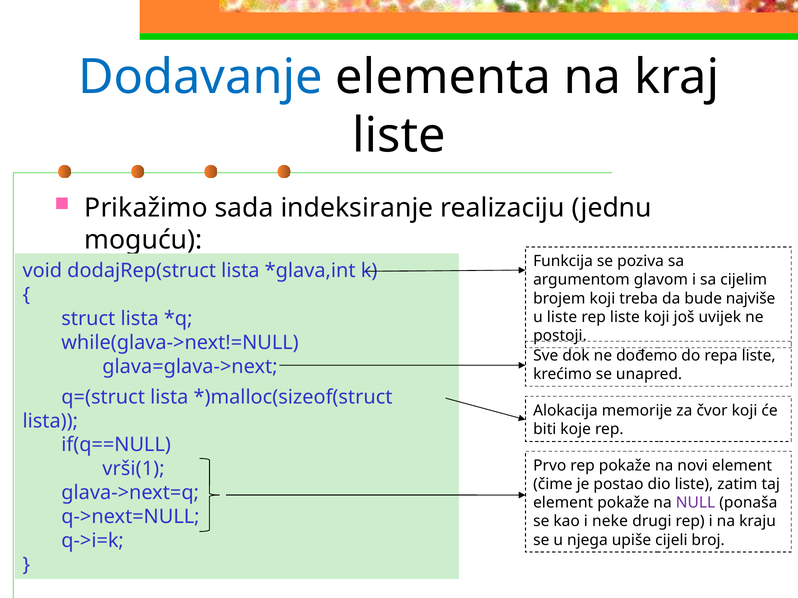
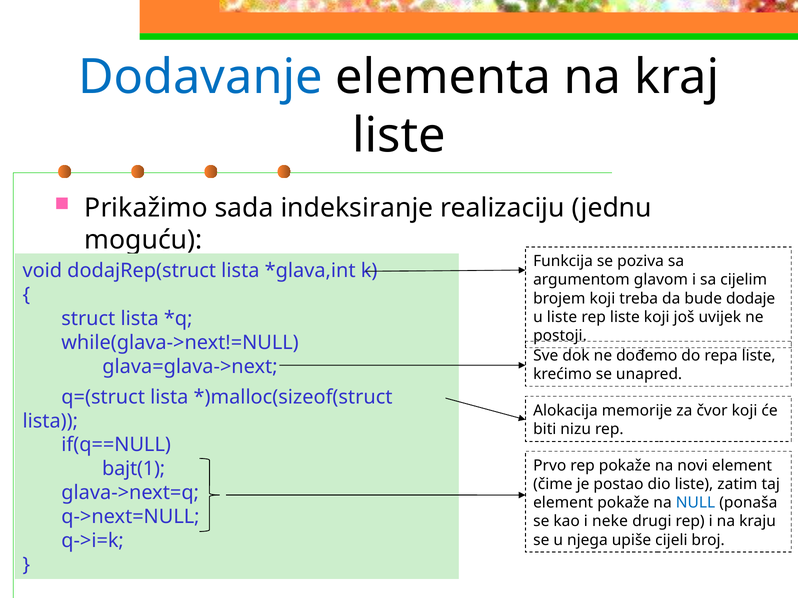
najviše: najviše -> dodaje
koje: koje -> nizu
vrši(1: vrši(1 -> bajt(1
NULL colour: purple -> blue
